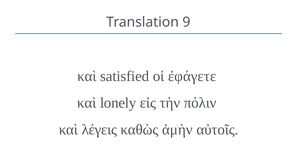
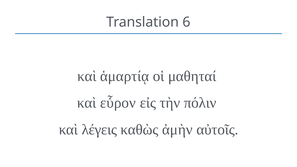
9: 9 -> 6
satisfied: satisfied -> ἁμαρτίᾳ
ἐφάγετε: ἐφάγετε -> μαθηταί
lonely: lonely -> εὗρον
